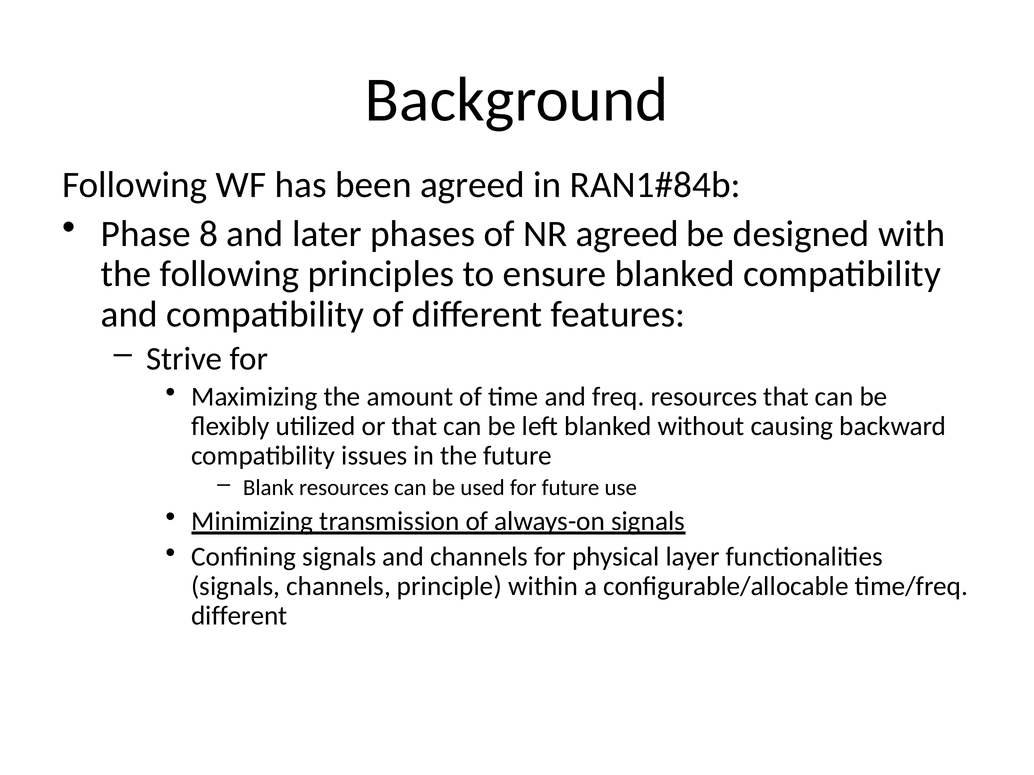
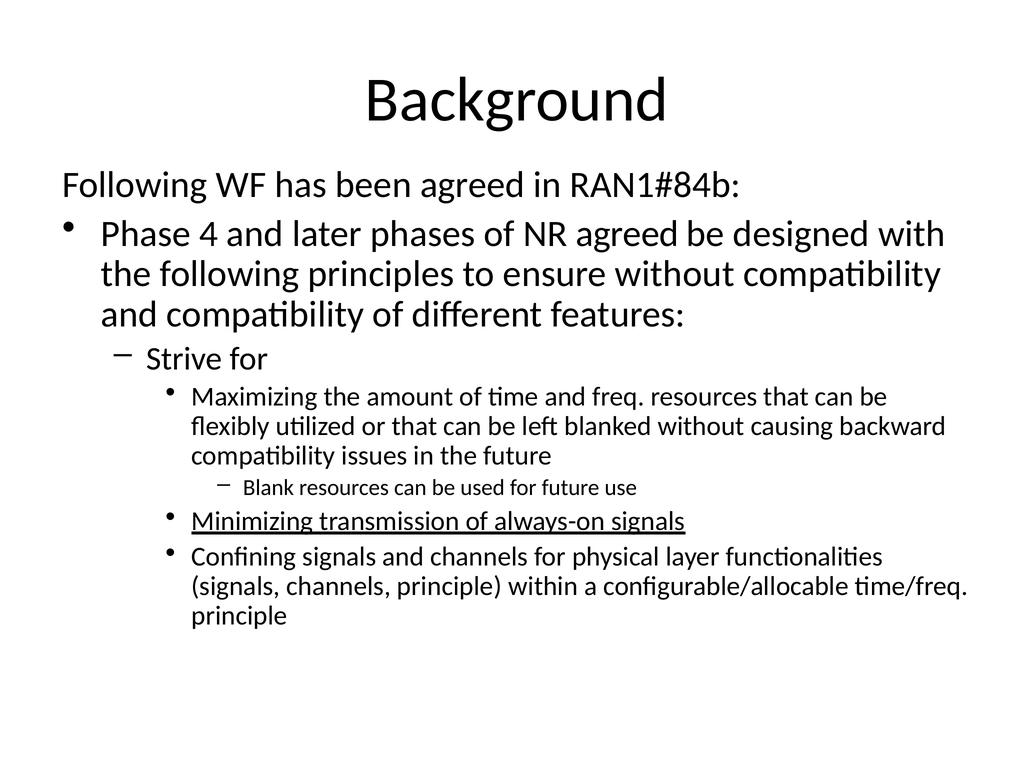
8: 8 -> 4
ensure blanked: blanked -> without
different at (239, 616): different -> principle
